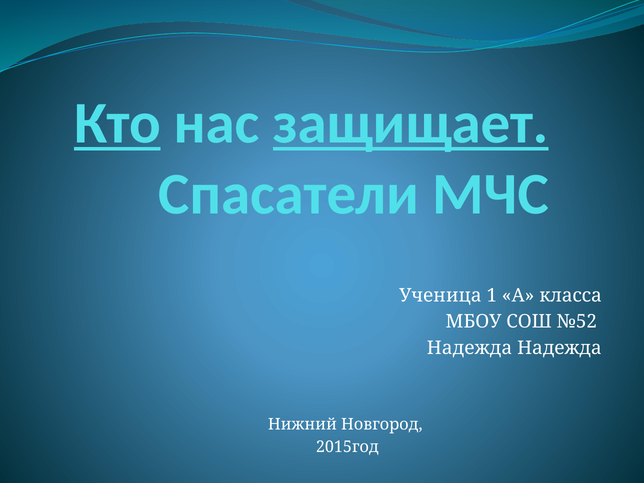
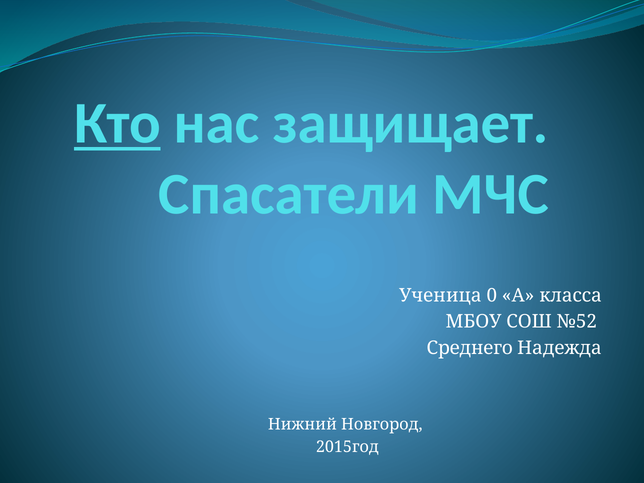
защищает underline: present -> none
1: 1 -> 0
Надежда at (470, 348): Надежда -> Среднего
